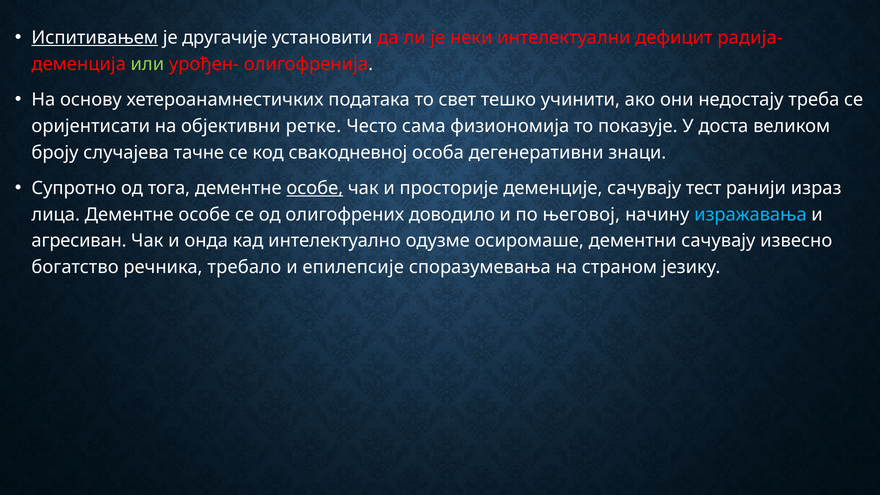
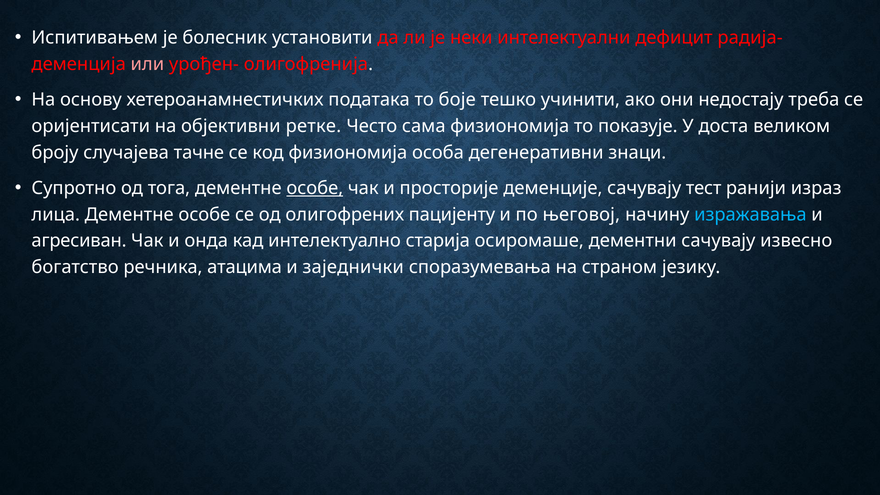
Испитивањем underline: present -> none
другачије: другачије -> болесник
или colour: light green -> pink
свет: свет -> боје
код свакодневној: свакодневној -> физиономија
доводило: доводило -> пацијенту
одузме: одузме -> старија
требало: требало -> атацима
епилепсије: епилепсије -> заједнички
